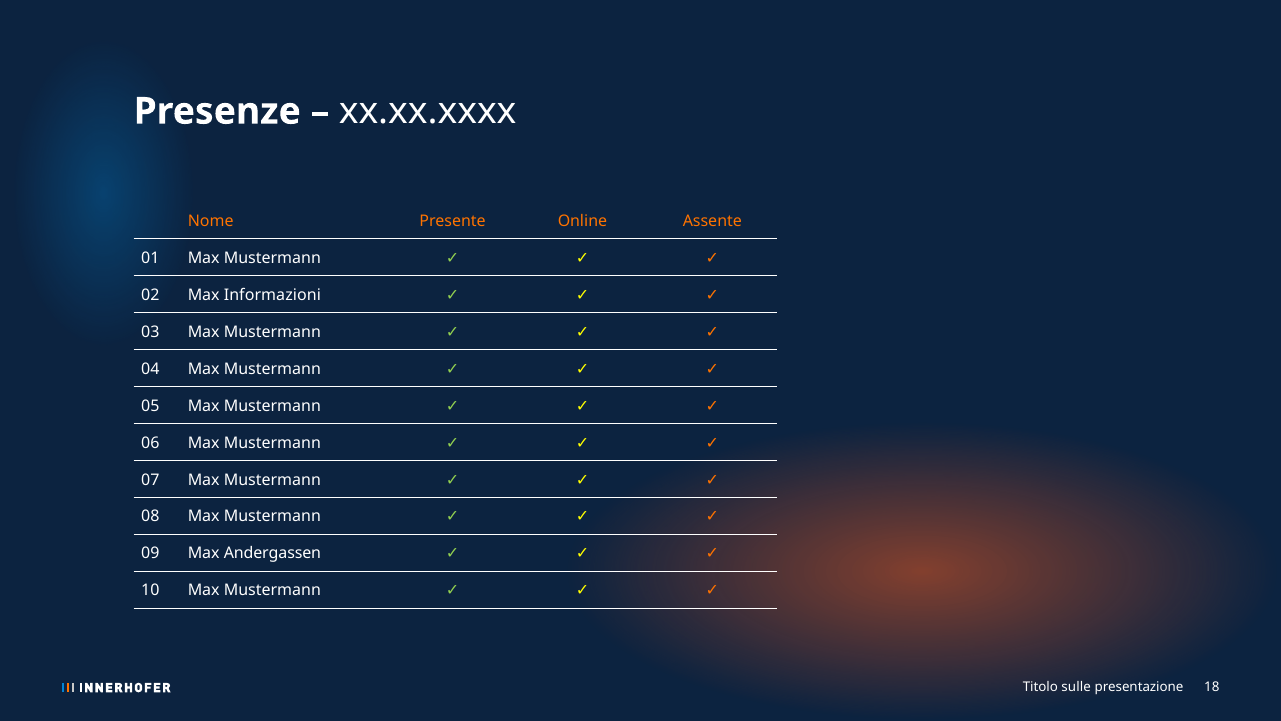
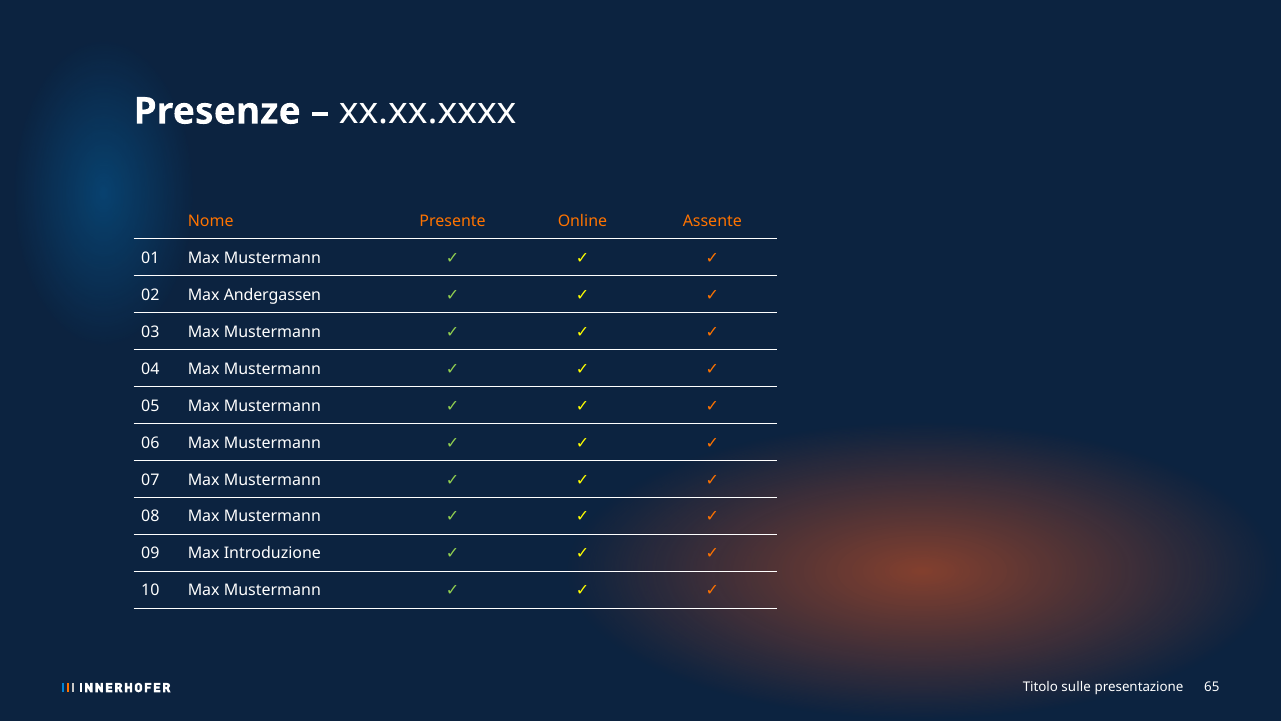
Informazioni: Informazioni -> Andergassen
Andergassen: Andergassen -> Introduzione
18: 18 -> 65
